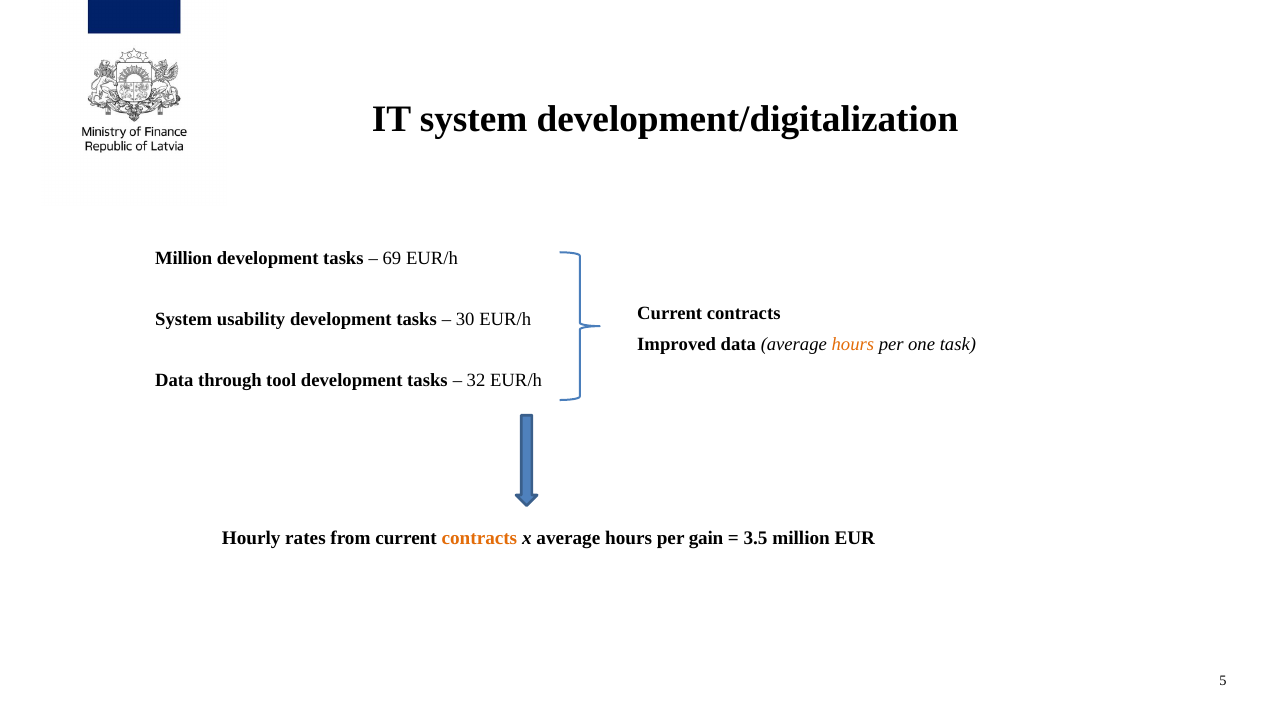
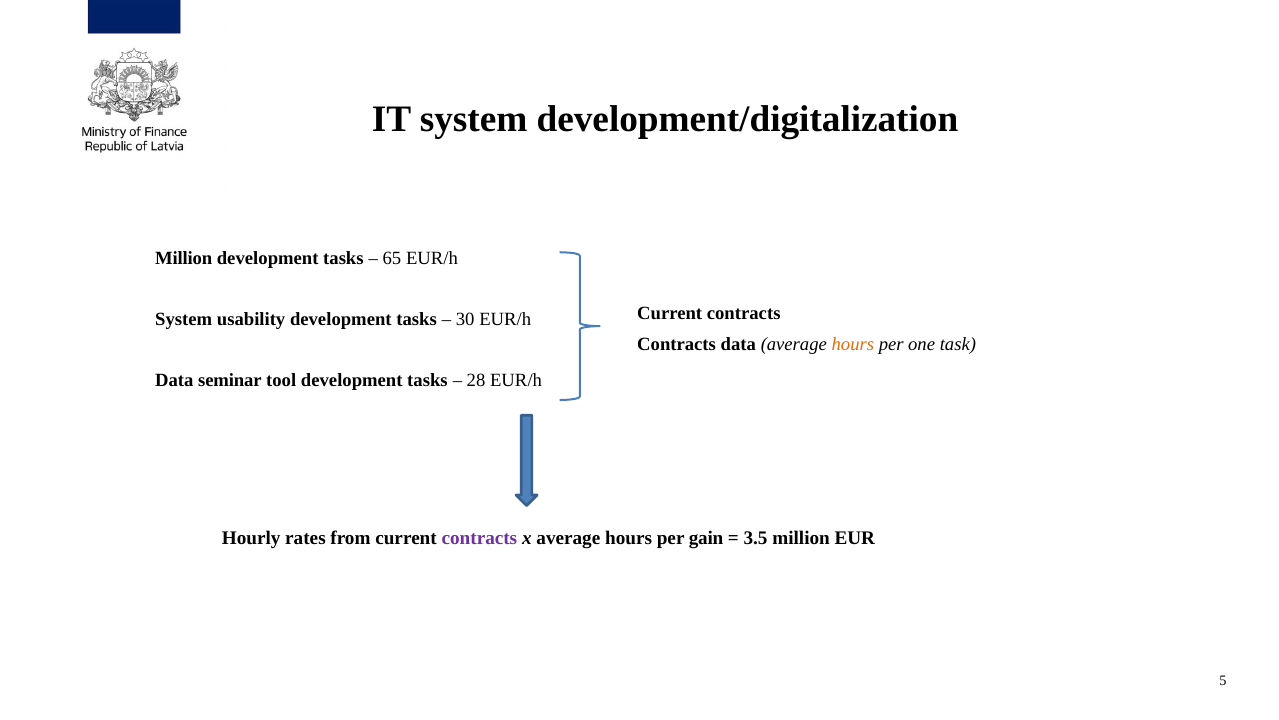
69: 69 -> 65
Improved at (677, 344): Improved -> Contracts
through: through -> seminar
32: 32 -> 28
contracts at (479, 538) colour: orange -> purple
